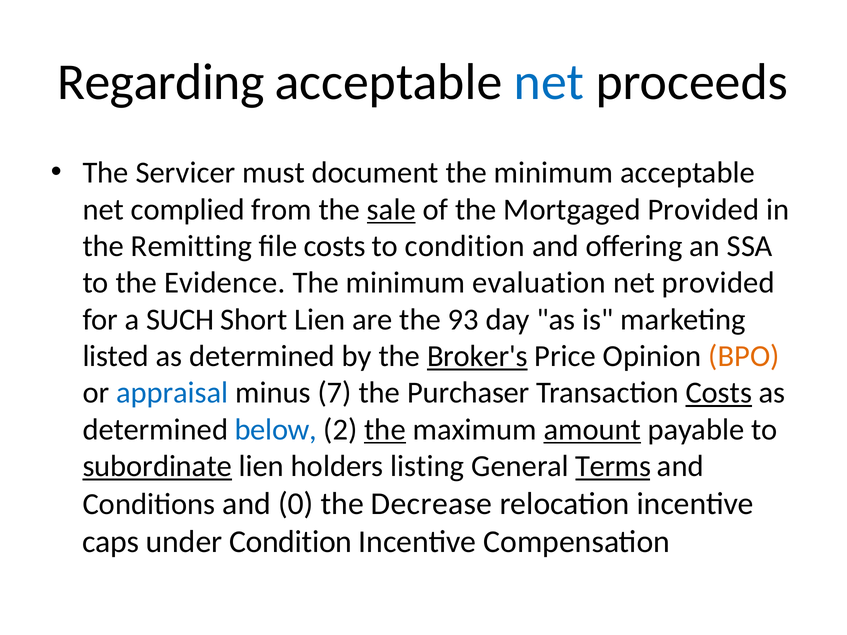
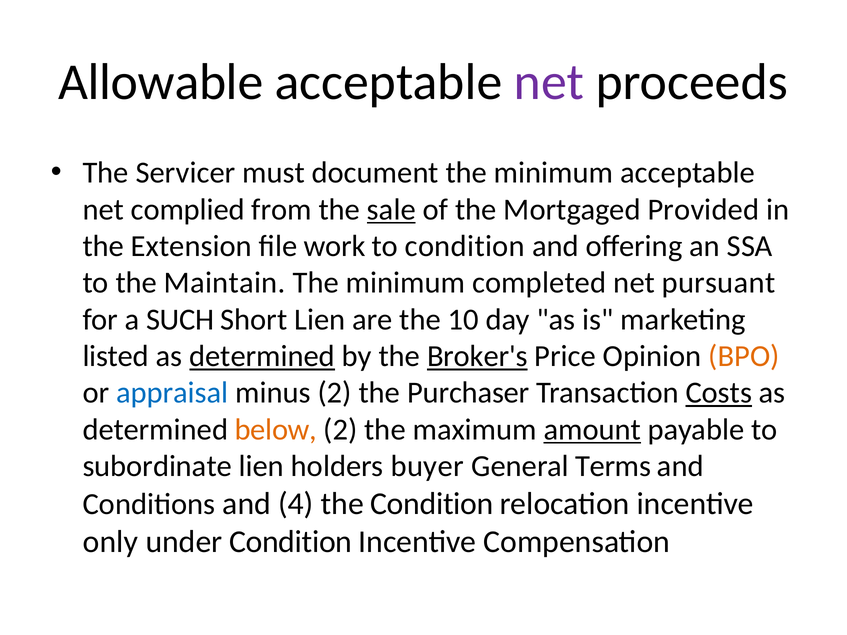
Regarding: Regarding -> Allowable
net at (549, 82) colour: blue -> purple
Remitting: Remitting -> Extension
file costs: costs -> work
Evidence: Evidence -> Maintain
evaluation: evaluation -> completed
net provided: provided -> pursuant
93: 93 -> 10
determined at (262, 356) underline: none -> present
minus 7: 7 -> 2
below colour: blue -> orange
the at (385, 430) underline: present -> none
subordinate underline: present -> none
listing: listing -> buyer
Terms underline: present -> none
0: 0 -> 4
the Decrease: Decrease -> Condition
caps: caps -> only
